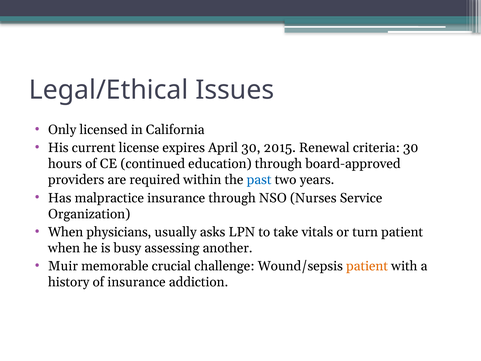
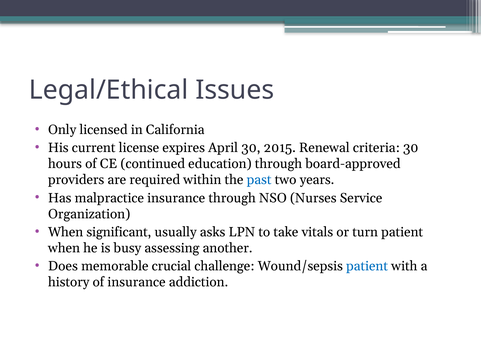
physicians: physicians -> significant
Muir: Muir -> Does
patient at (367, 266) colour: orange -> blue
